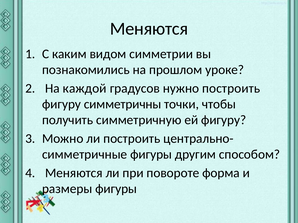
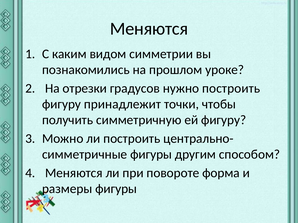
каждой: каждой -> отрезки
симметричны: симметричны -> принадлежит
